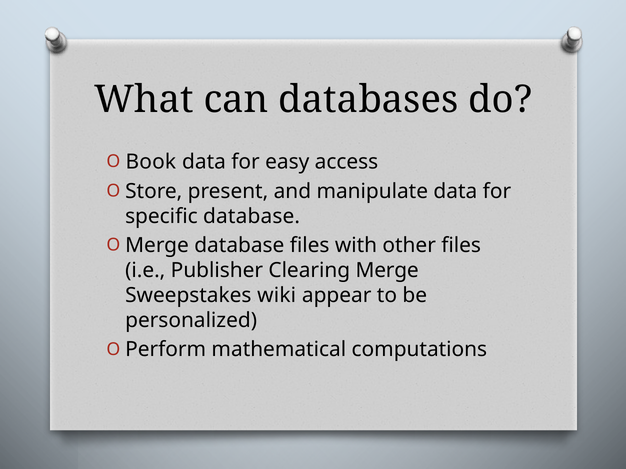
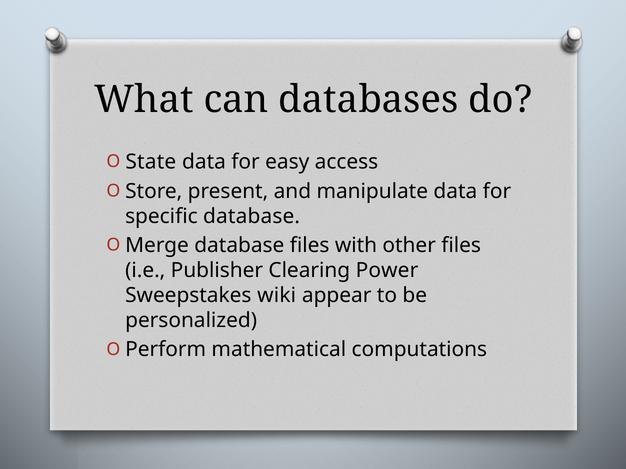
Book: Book -> State
Clearing Merge: Merge -> Power
